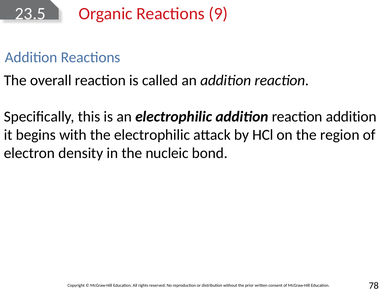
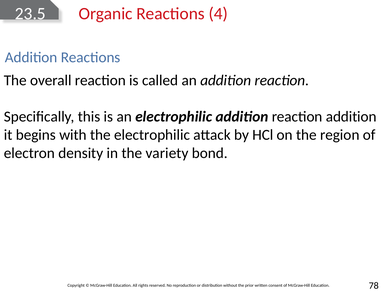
9: 9 -> 4
nucleic: nucleic -> variety
